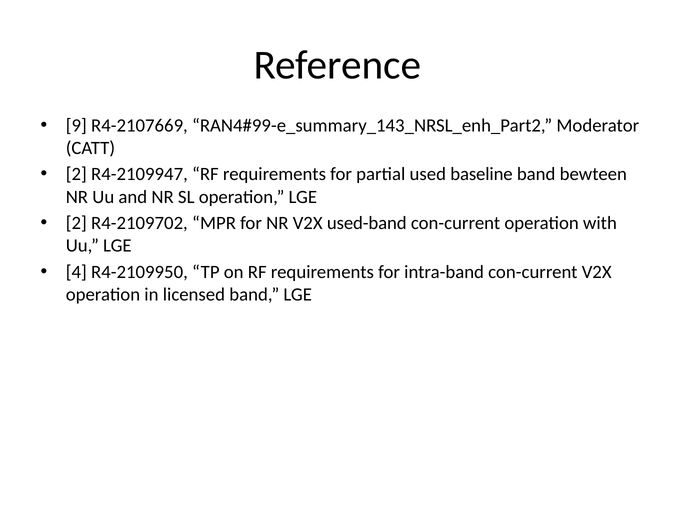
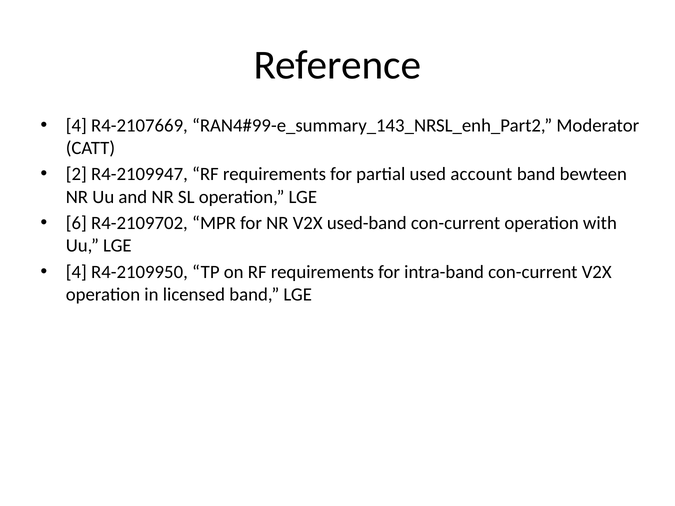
9 at (76, 126): 9 -> 4
baseline: baseline -> account
2 at (76, 223): 2 -> 6
